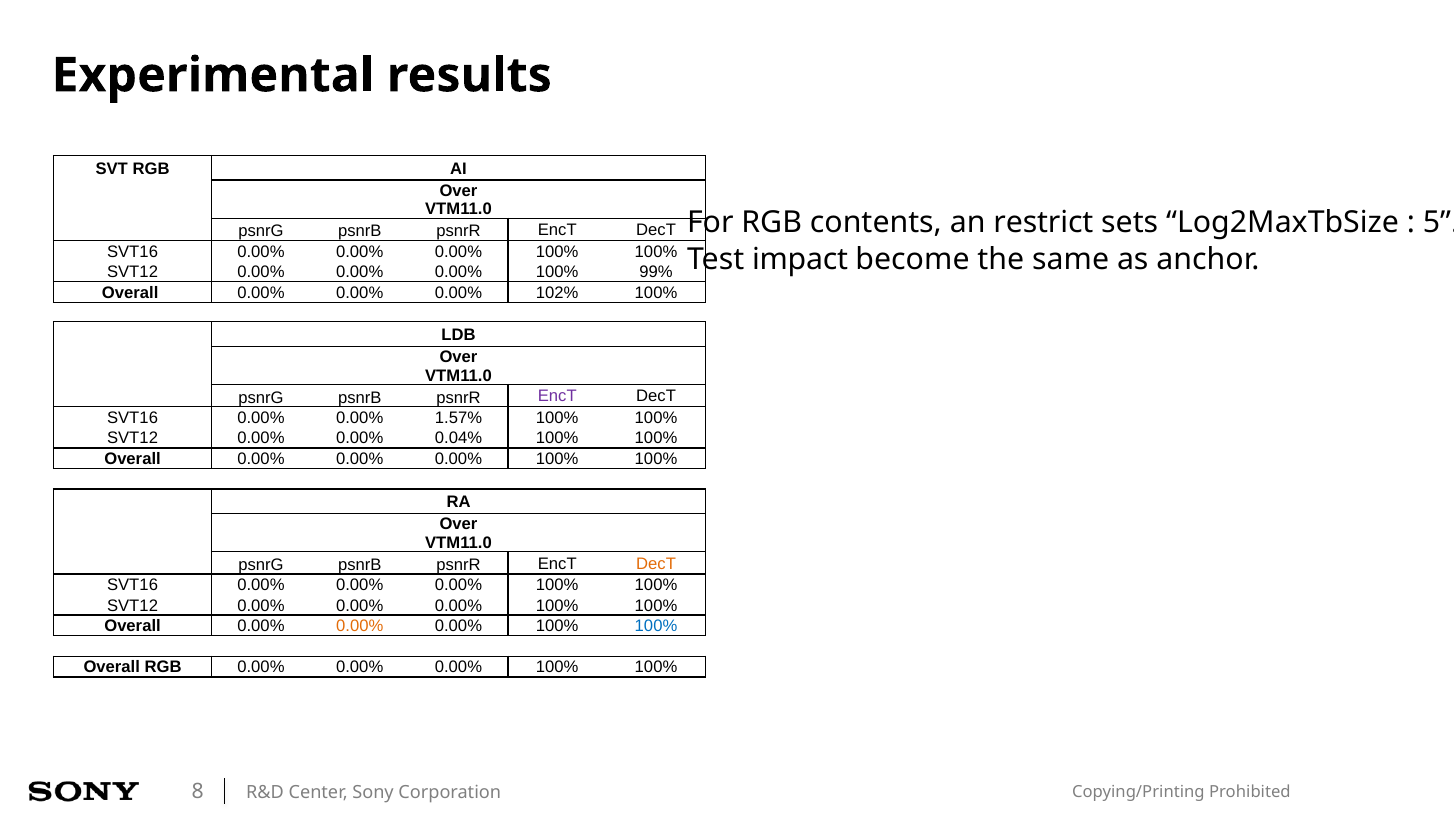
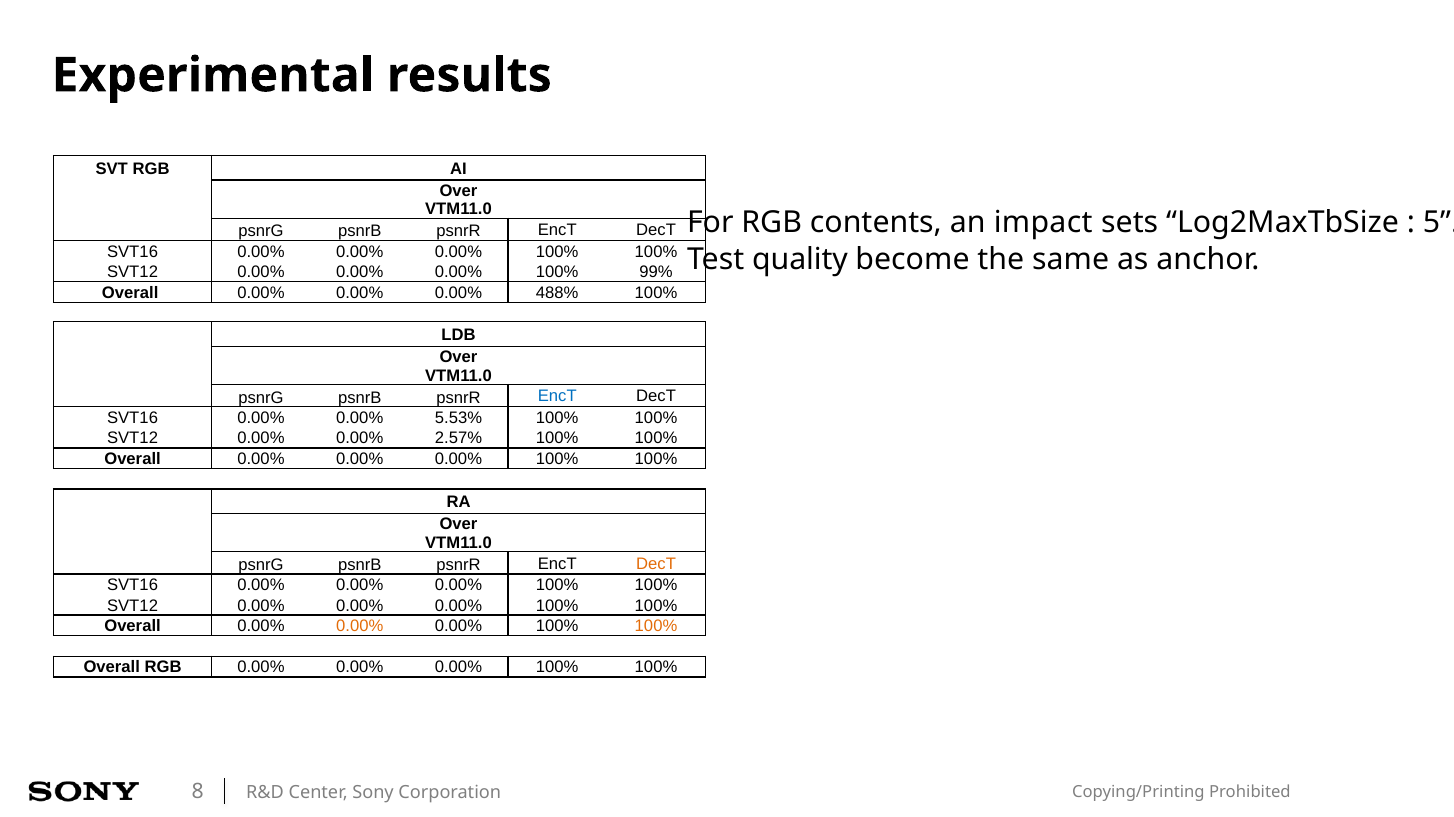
restrict: restrict -> impact
impact: impact -> quality
102%: 102% -> 488%
EncT at (557, 397) colour: purple -> blue
1.57%: 1.57% -> 5.53%
0.04%: 0.04% -> 2.57%
100% at (656, 626) colour: blue -> orange
